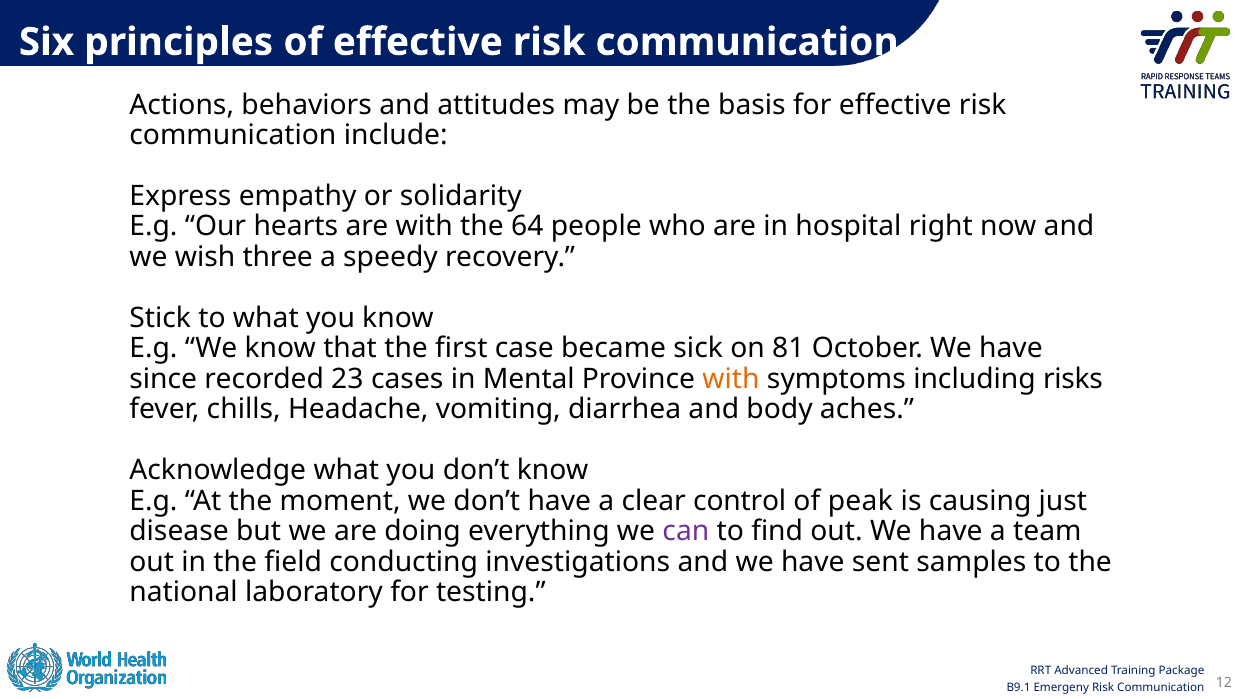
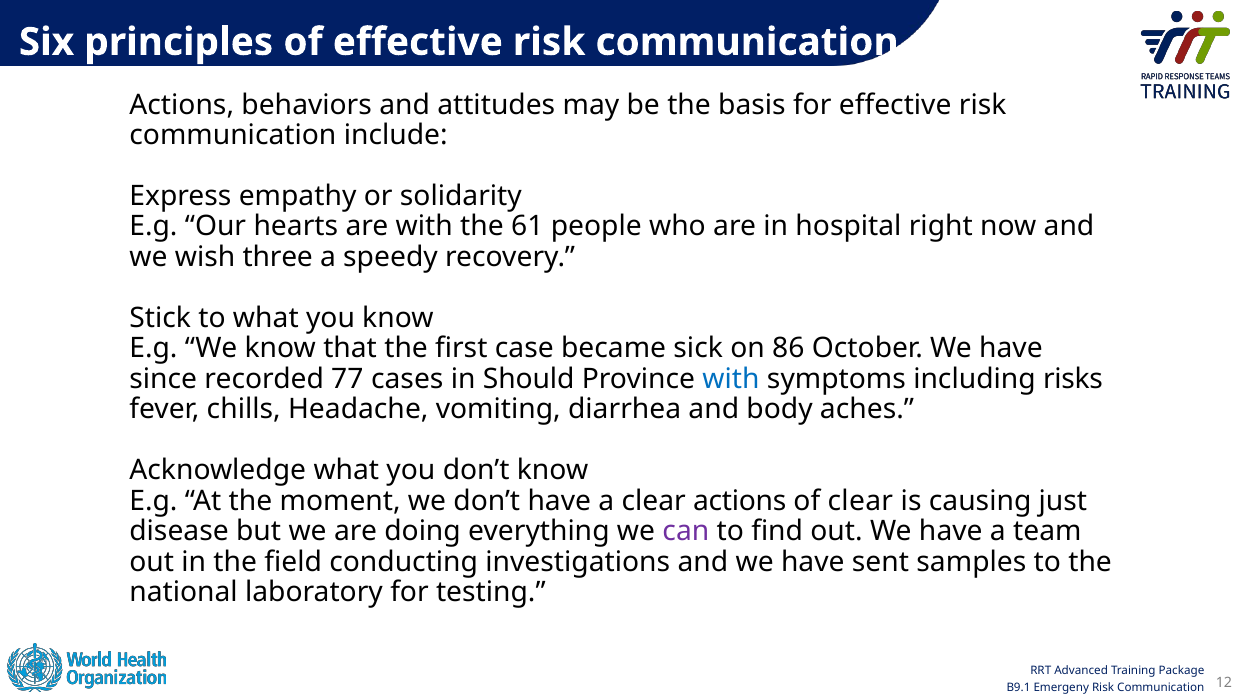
64: 64 -> 61
81: 81 -> 86
23: 23 -> 77
Mental: Mental -> Should
with at (731, 379) colour: orange -> blue
clear control: control -> actions
of peak: peak -> clear
